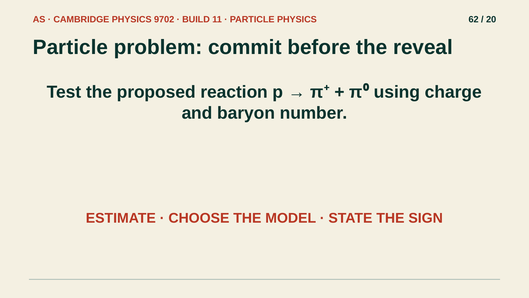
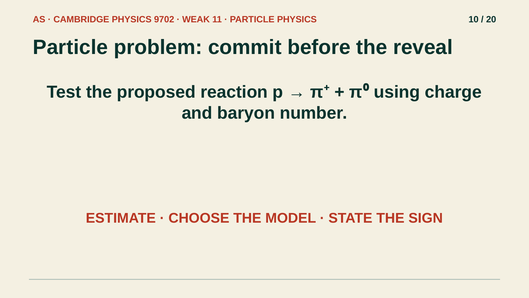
BUILD: BUILD -> WEAK
62: 62 -> 10
